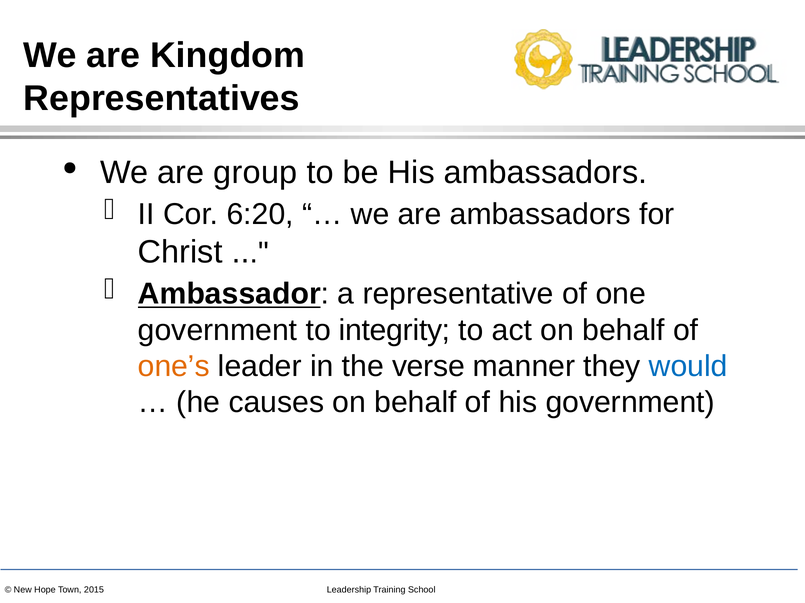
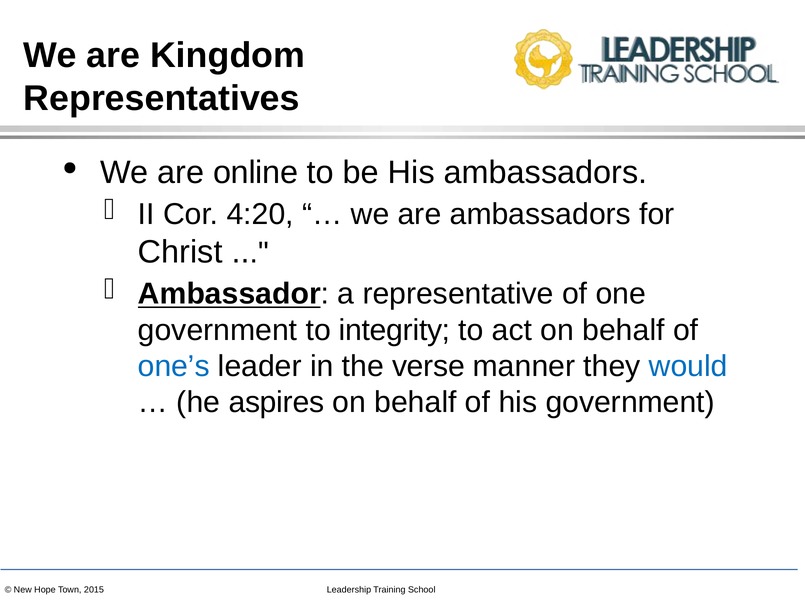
group: group -> online
6:20: 6:20 -> 4:20
one’s colour: orange -> blue
causes: causes -> aspires
